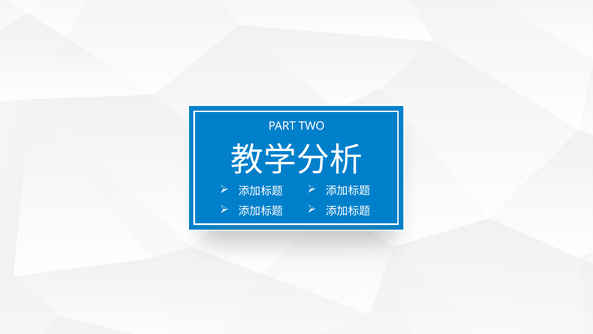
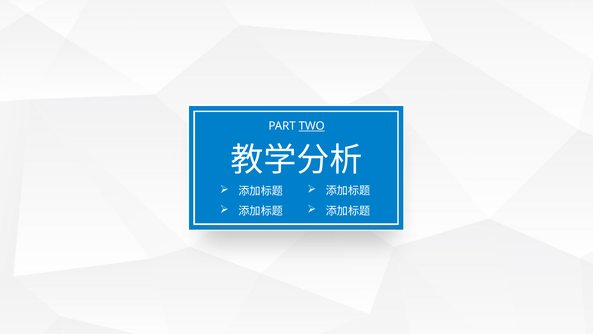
TWO underline: none -> present
